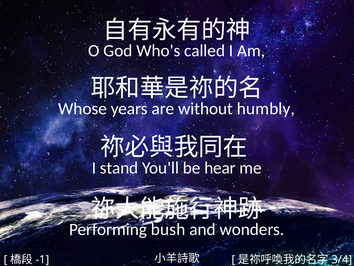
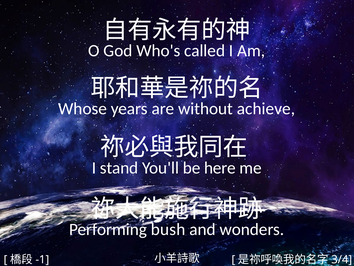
humbly: humbly -> achieve
hear: hear -> here
